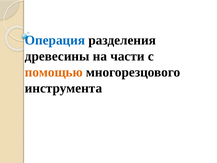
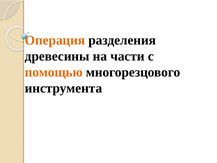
Операция colour: blue -> orange
